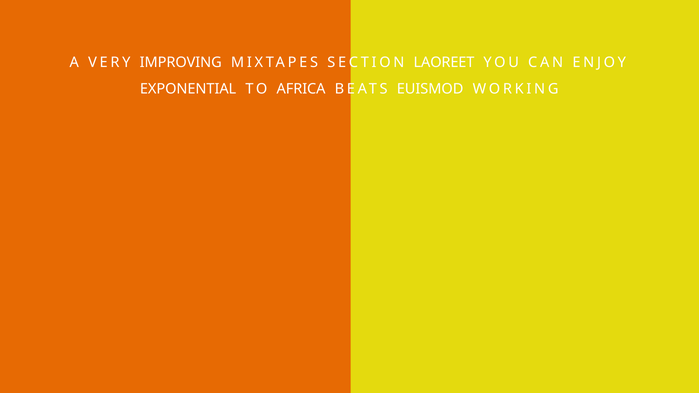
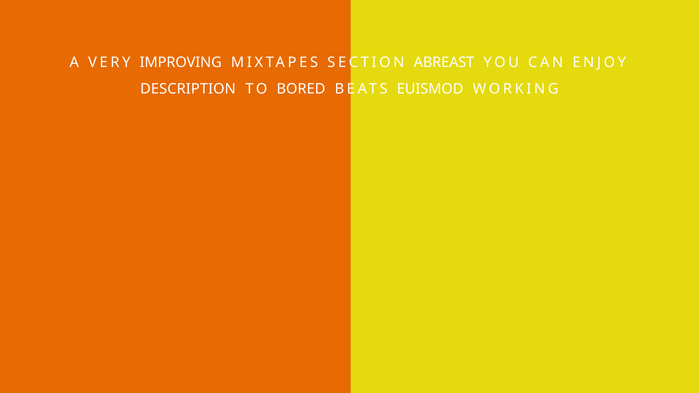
LAOREET: LAOREET -> ABREAST
EXPONENTIAL: EXPONENTIAL -> DESCRIPTION
AFRICA: AFRICA -> BORED
